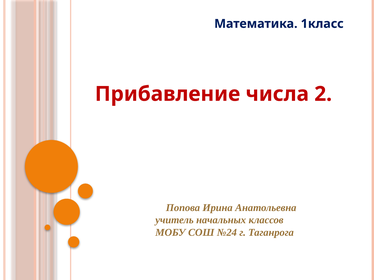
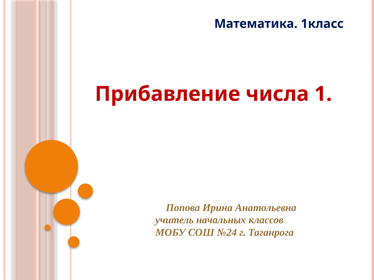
2: 2 -> 1
